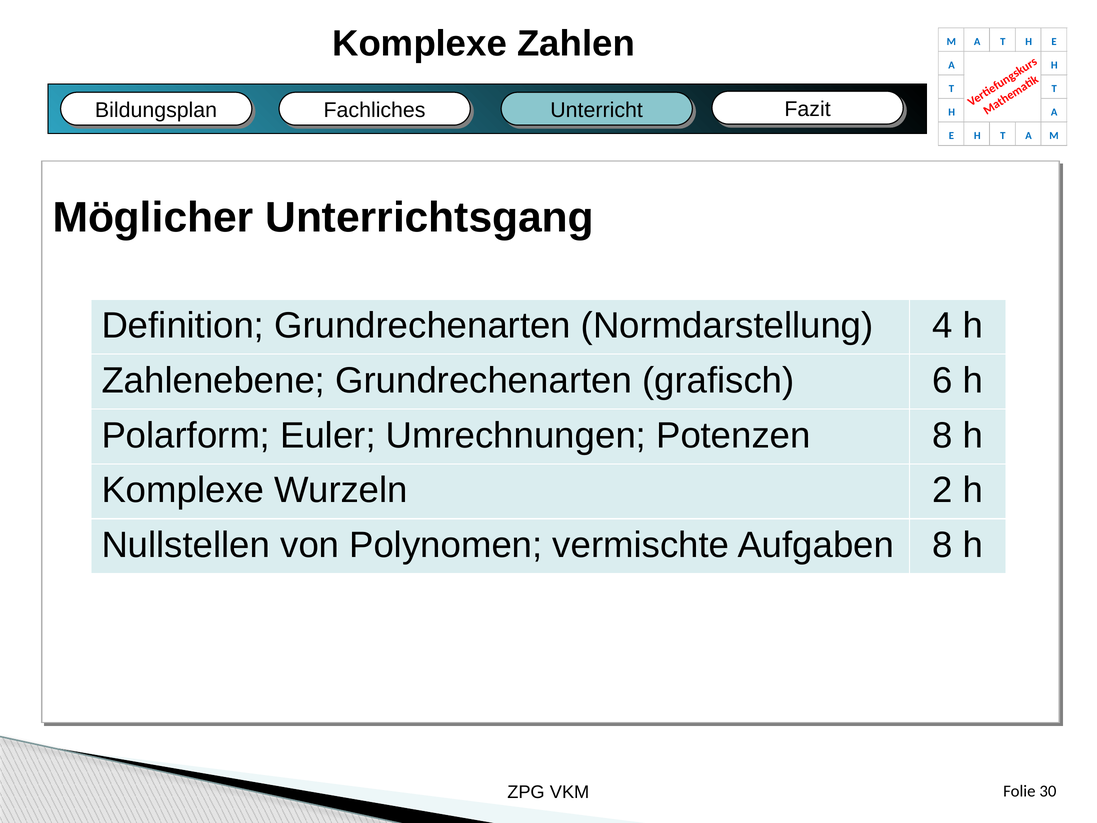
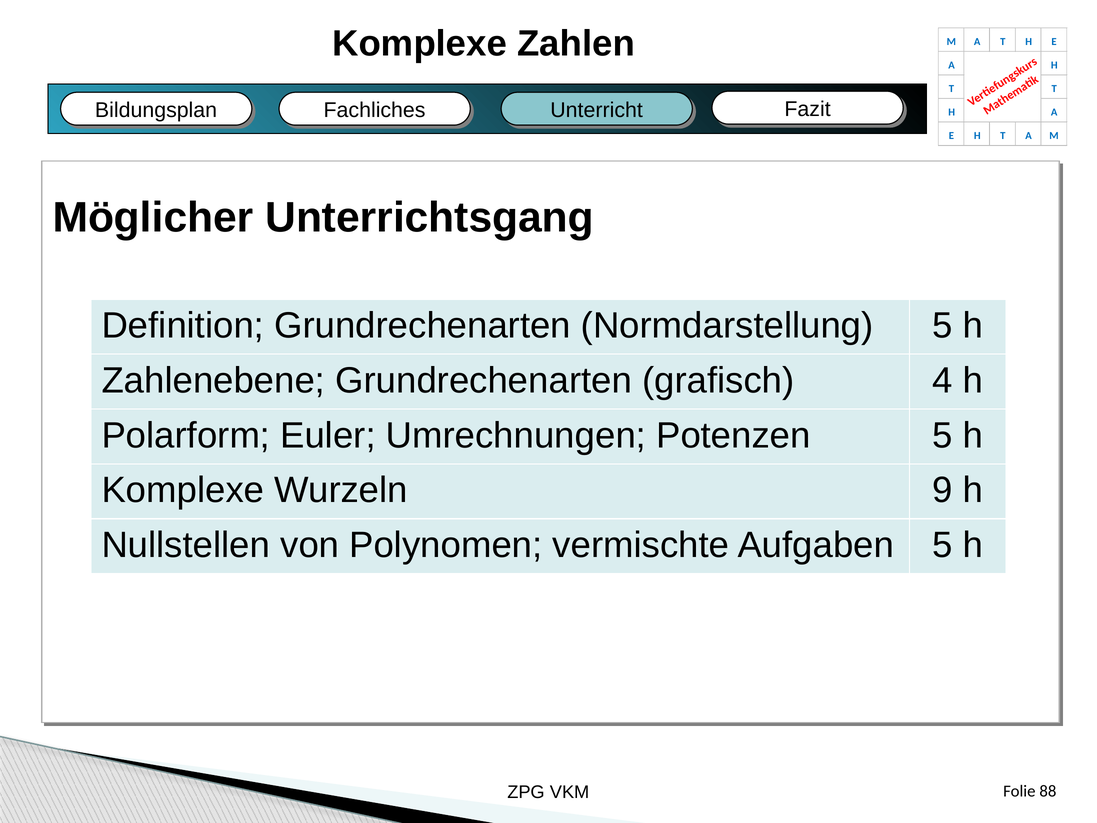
Normdarstellung 4: 4 -> 5
6: 6 -> 4
Potenzen 8: 8 -> 5
2: 2 -> 9
Aufgaben 8: 8 -> 5
30: 30 -> 88
